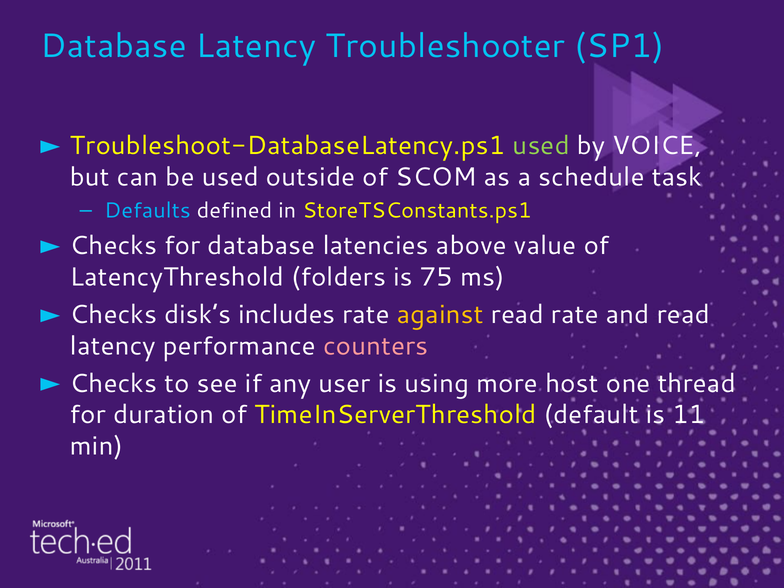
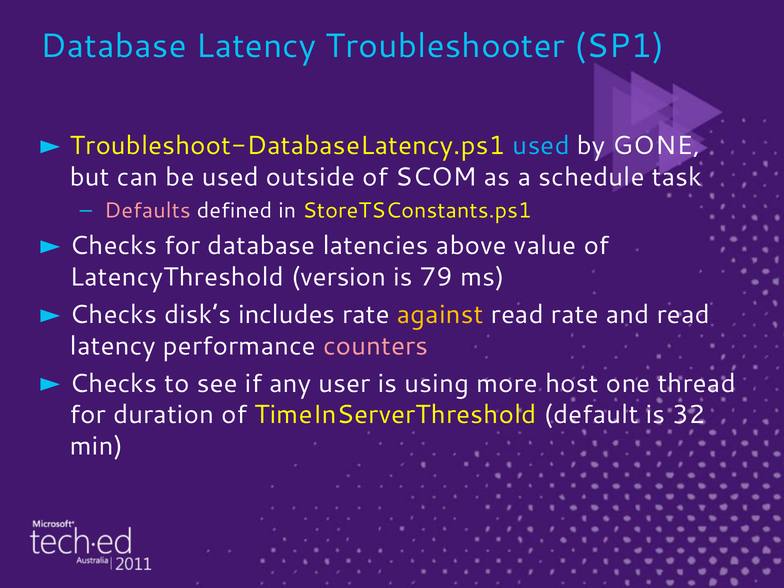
used at (541, 146) colour: light green -> light blue
VOICE: VOICE -> GONE
Defaults colour: light blue -> pink
folders: folders -> version
75: 75 -> 79
11: 11 -> 32
